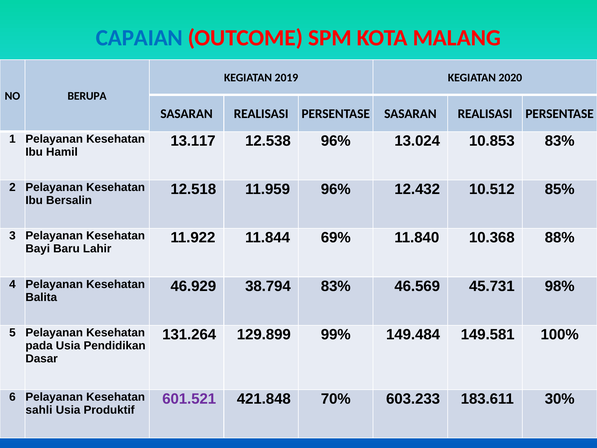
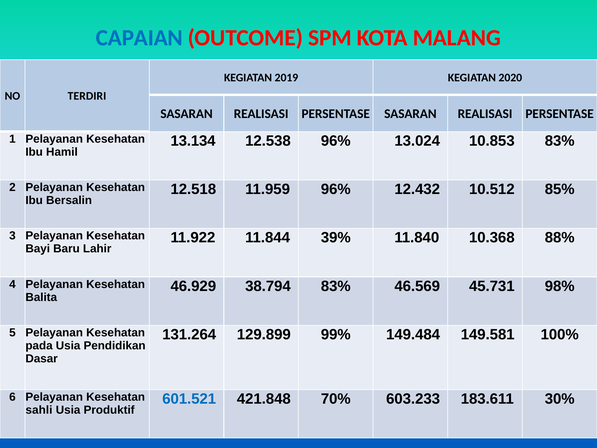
BERUPA: BERUPA -> TERDIRI
13.117: 13.117 -> 13.134
69%: 69% -> 39%
601.521 colour: purple -> blue
